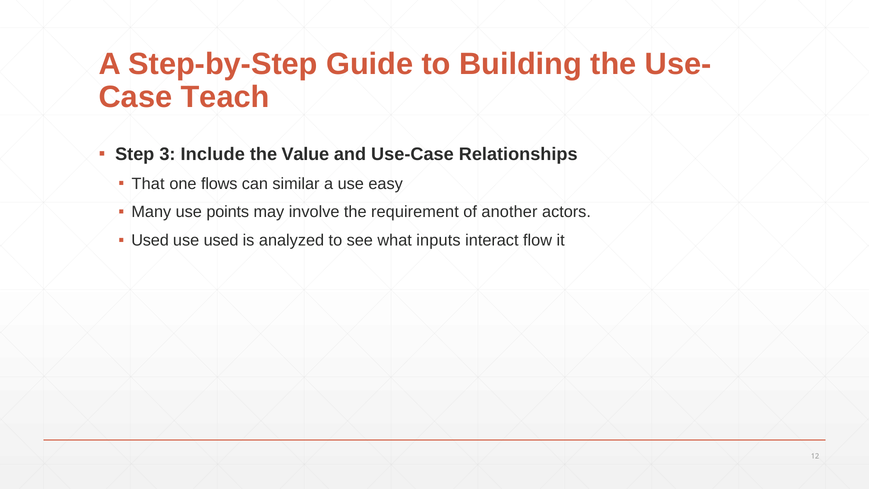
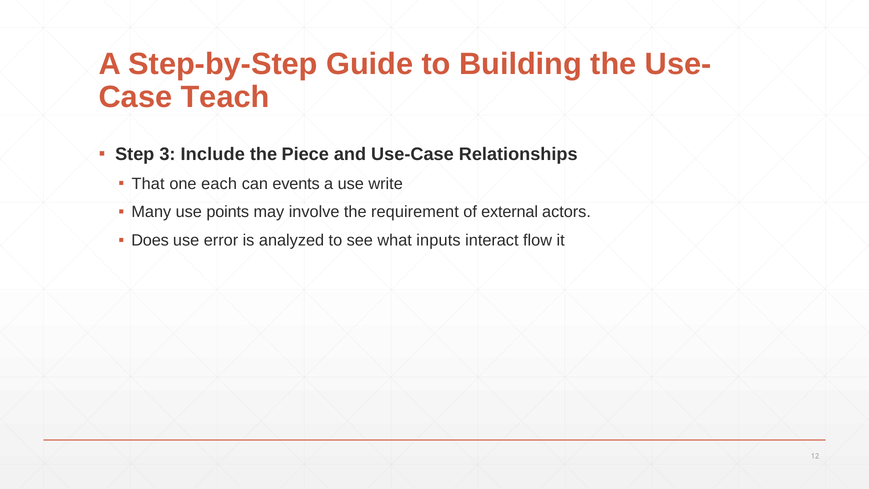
Value: Value -> Piece
flows: flows -> each
similar: similar -> events
easy: easy -> write
another: another -> external
Used at (150, 240): Used -> Does
use used: used -> error
